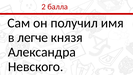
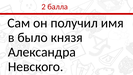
легче: легче -> было
